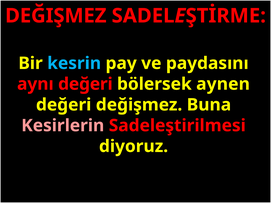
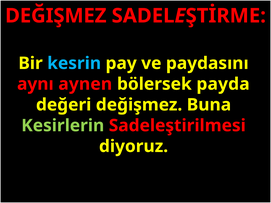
aynı değeri: değeri -> aynen
aynen: aynen -> payda
Kesirlerin colour: pink -> light green
